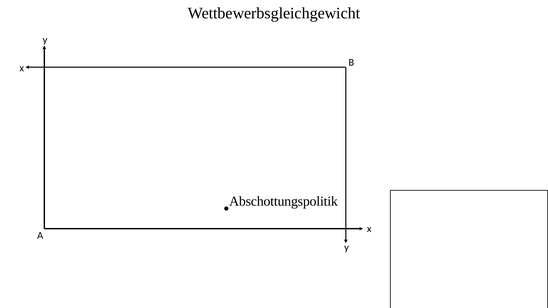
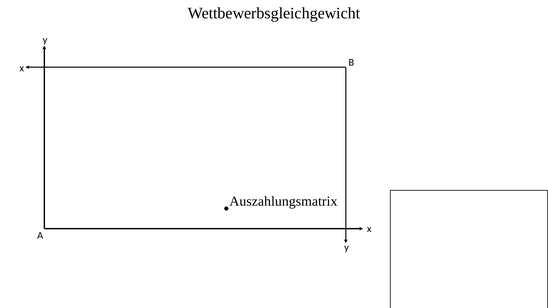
Abschottungspolitik: Abschottungspolitik -> Auszahlungsmatrix
